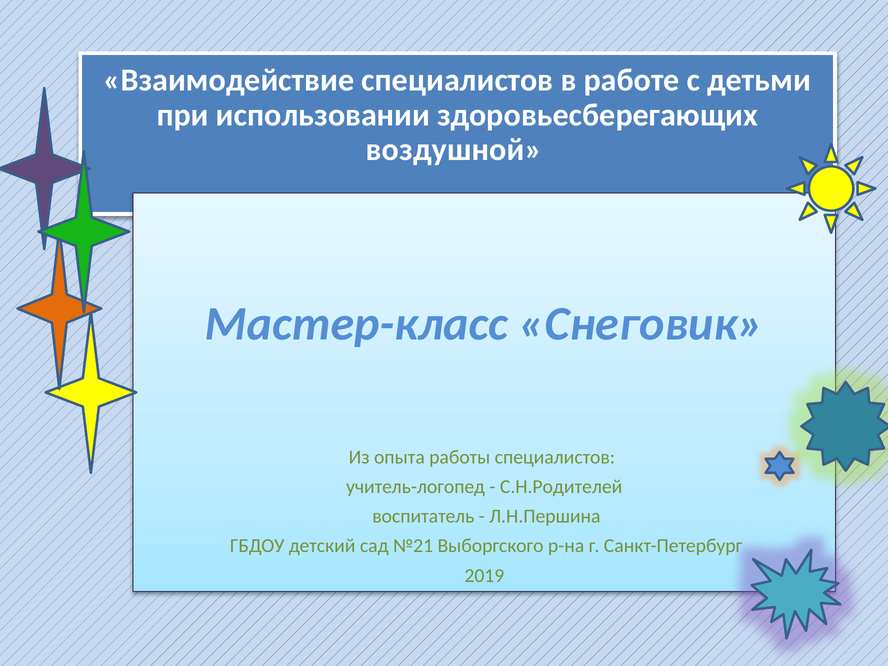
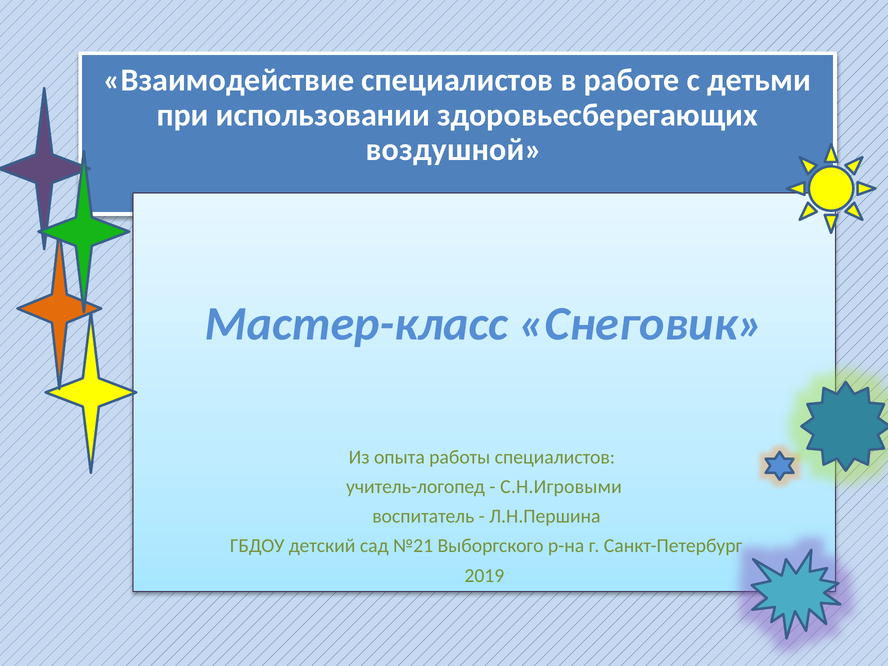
С.Н.Родителей: С.Н.Родителей -> С.Н.Игровыми
